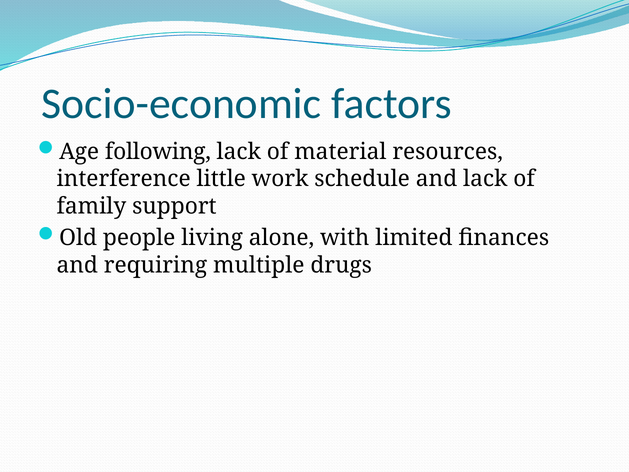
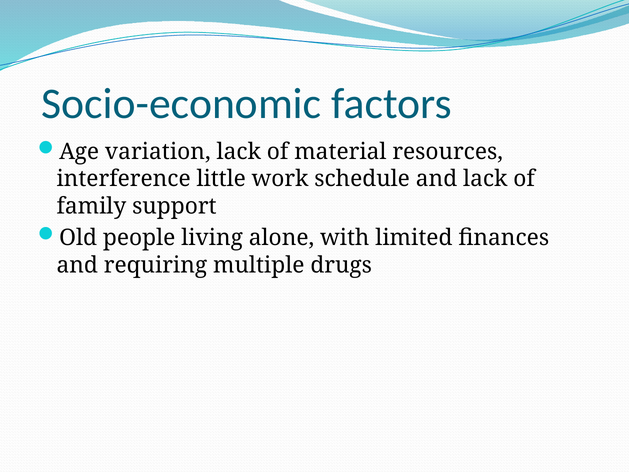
following: following -> variation
